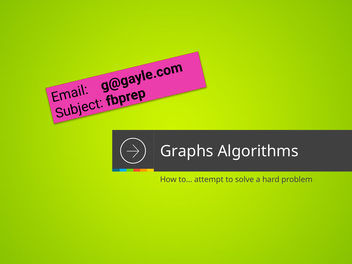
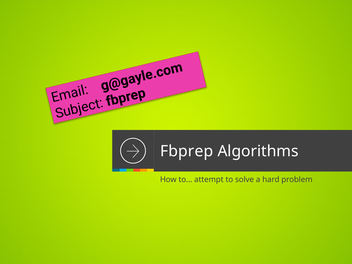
Graphs: Graphs -> Fbprep
